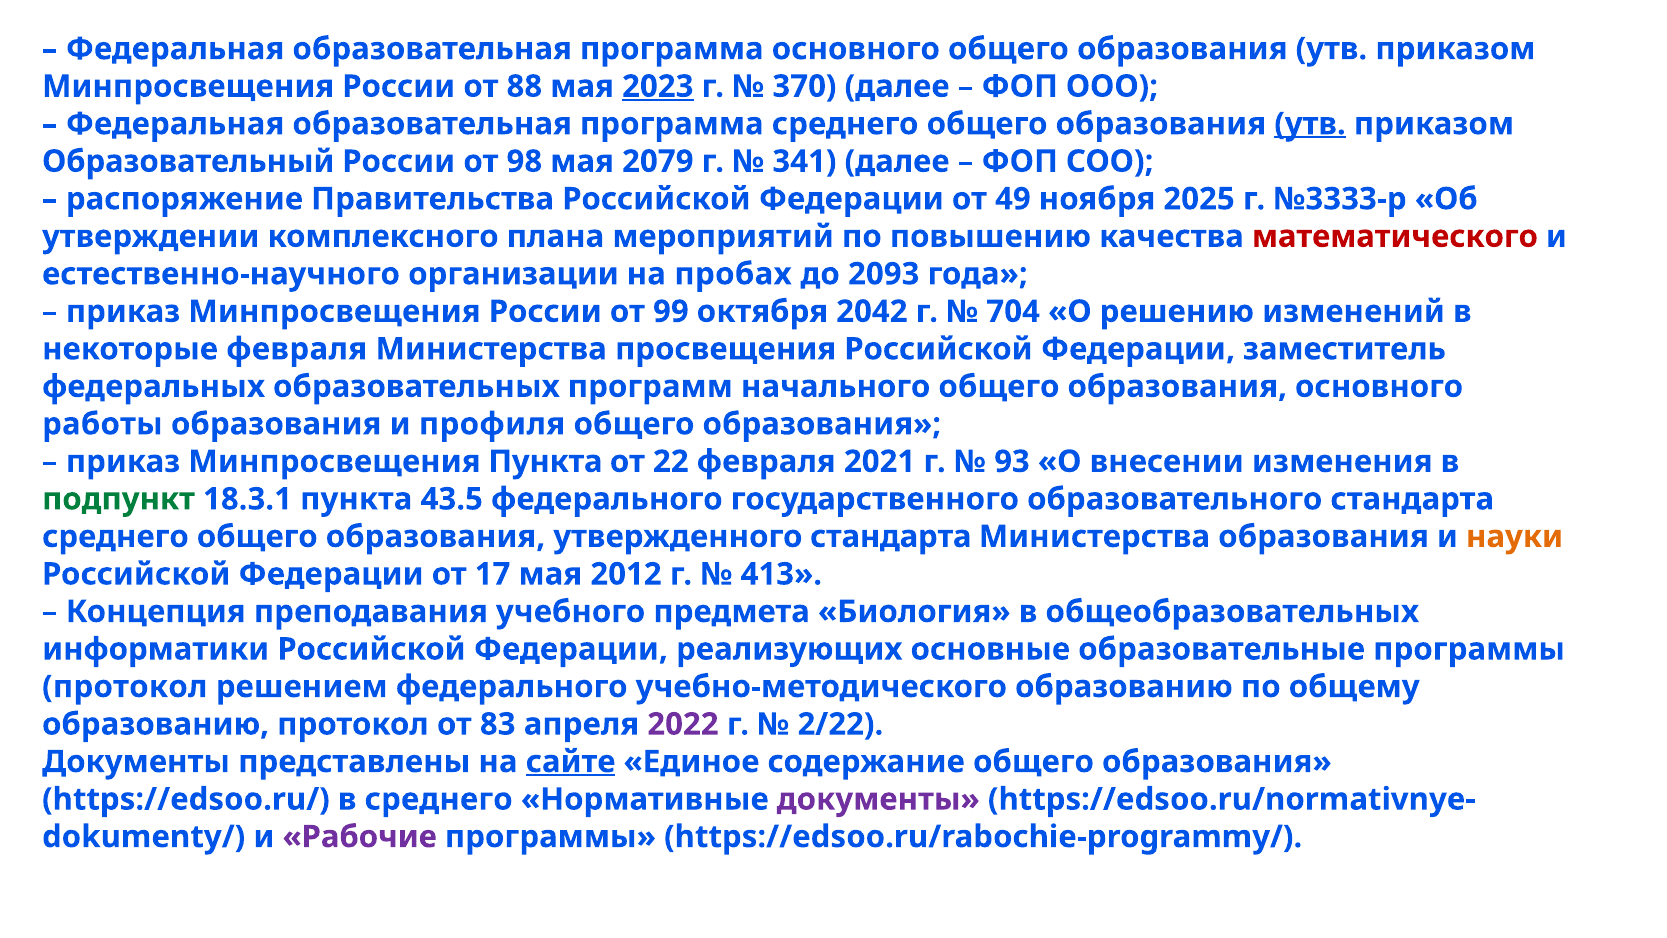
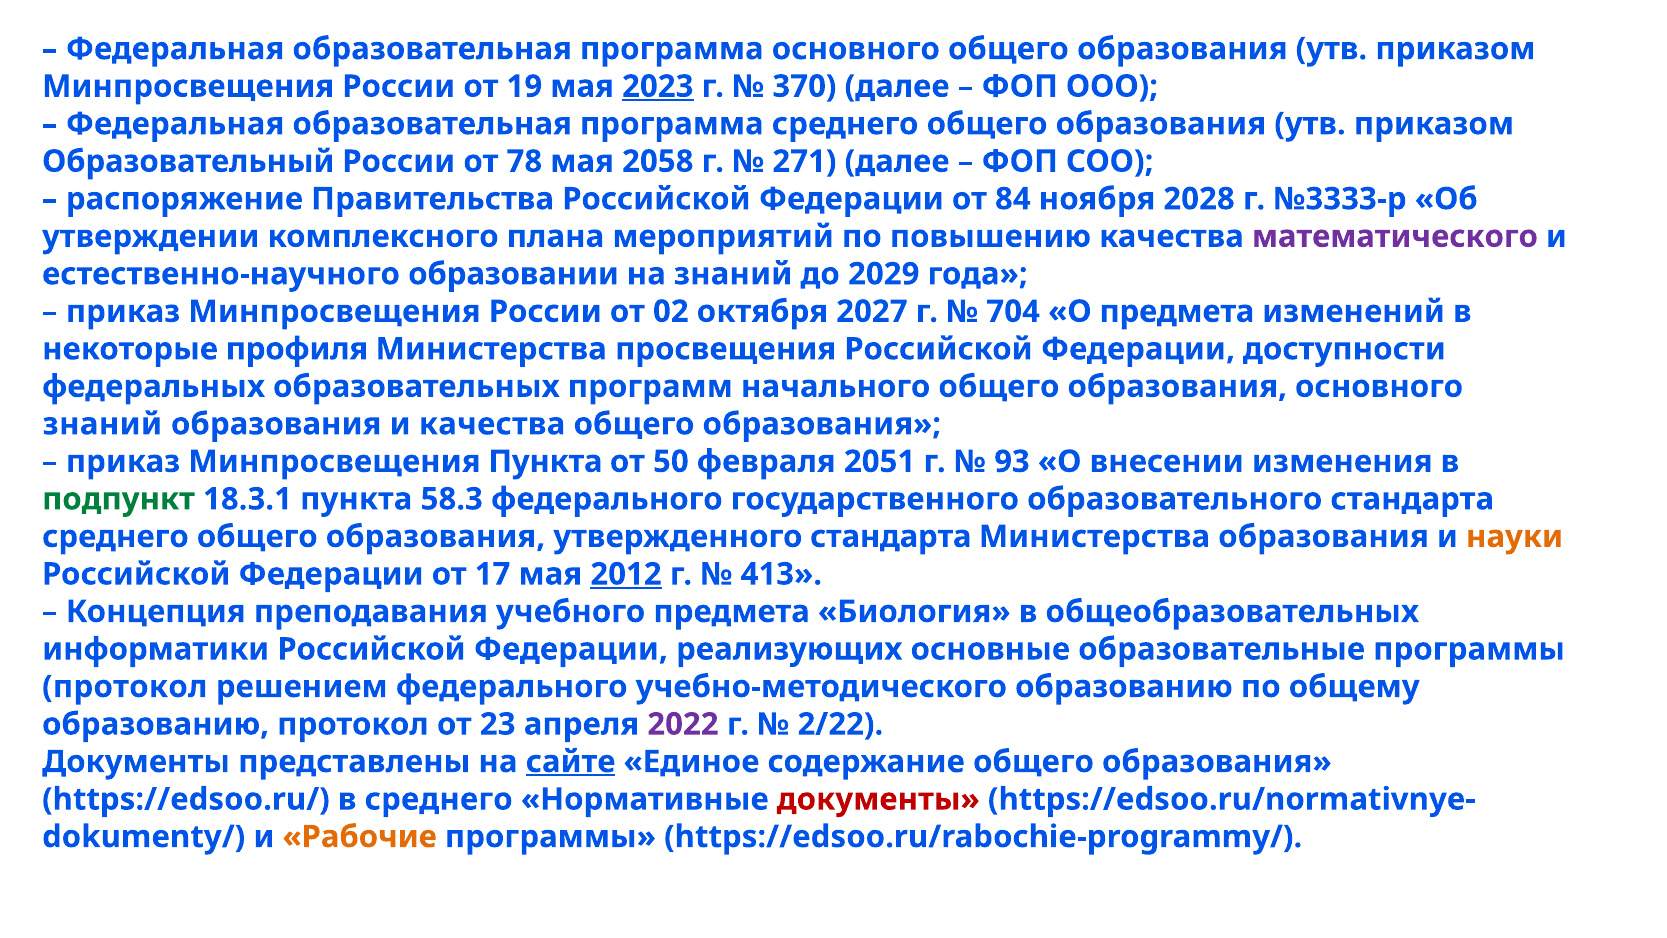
88: 88 -> 19
утв at (1310, 124) underline: present -> none
98: 98 -> 78
2079: 2079 -> 2058
341: 341 -> 271
49: 49 -> 84
2025: 2025 -> 2028
математического colour: red -> purple
организации: организации -> образовании
на пробах: пробах -> знаний
2093: 2093 -> 2029
99: 99 -> 02
2042: 2042 -> 2027
О решению: решению -> предмета
некоторые февраля: февраля -> профиля
заместитель: заместитель -> доступности
работы at (102, 424): работы -> знаний
и профиля: профиля -> качества
22: 22 -> 50
2021: 2021 -> 2051
43.5: 43.5 -> 58.3
2012 underline: none -> present
83: 83 -> 23
документы at (878, 799) colour: purple -> red
Рабочие colour: purple -> orange
